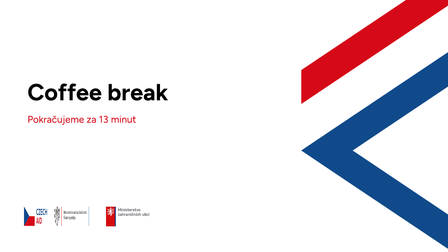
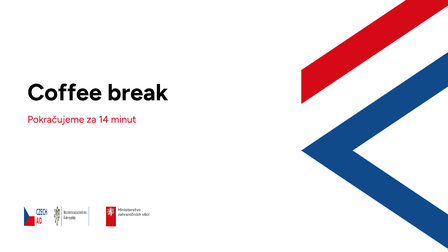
13: 13 -> 14
